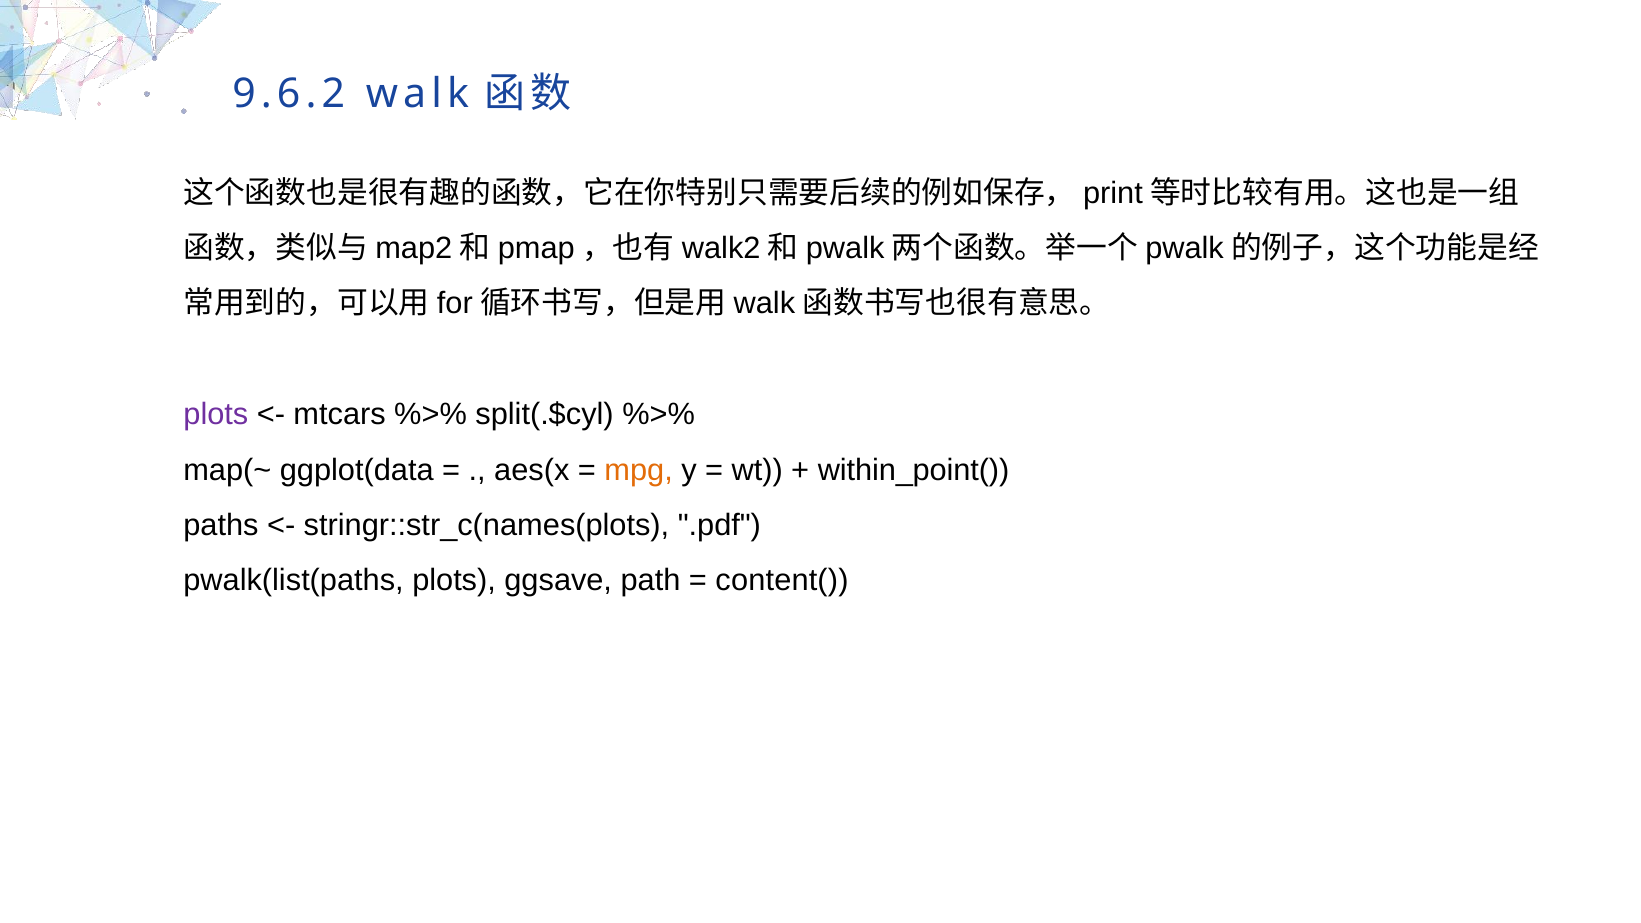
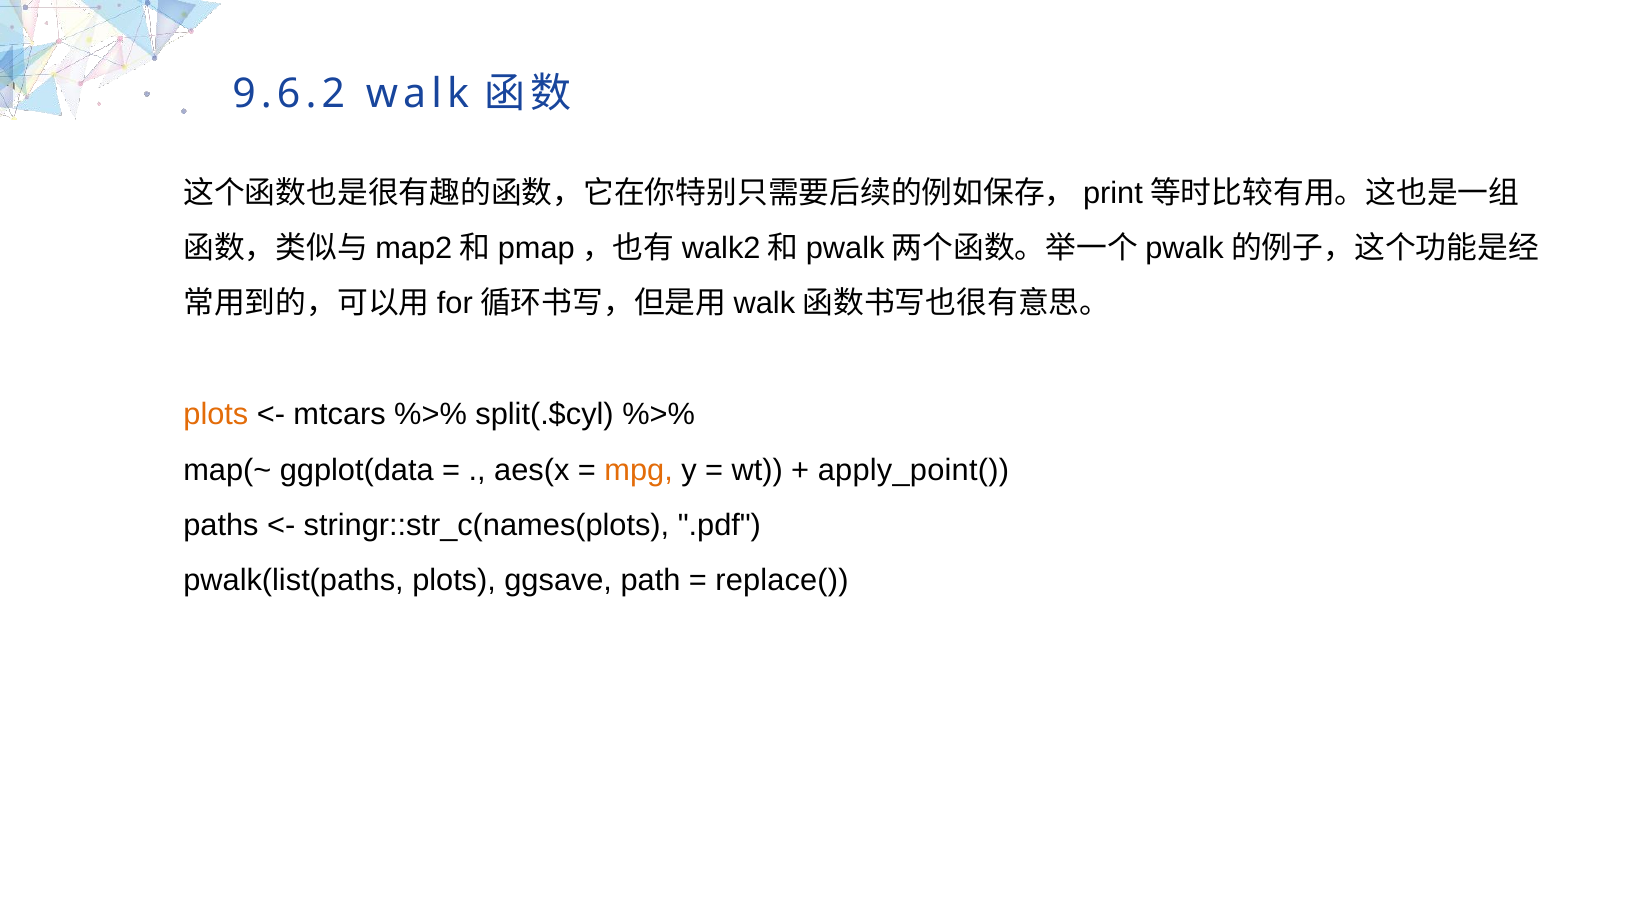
plots at (216, 415) colour: purple -> orange
within_point(: within_point( -> apply_point(
content(: content( -> replace(
